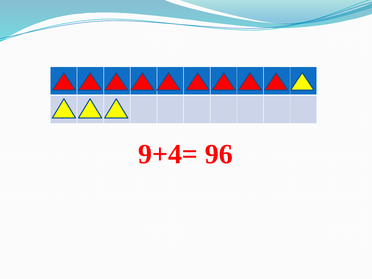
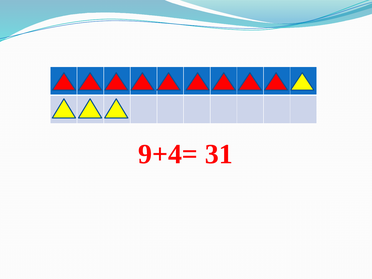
96: 96 -> 31
